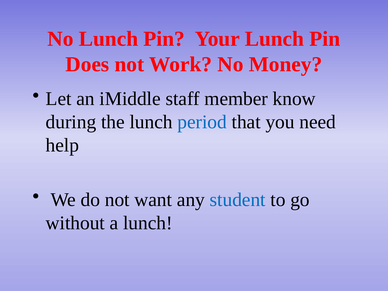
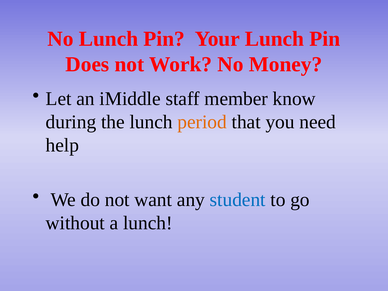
period colour: blue -> orange
